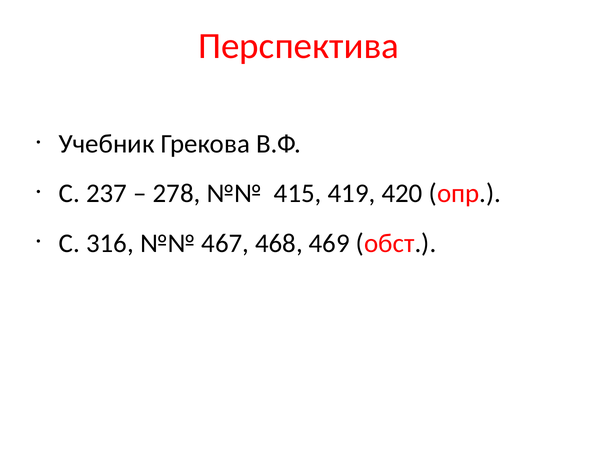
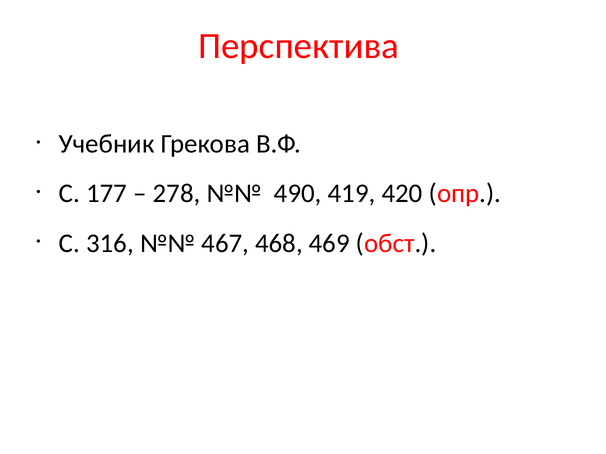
237: 237 -> 177
415: 415 -> 490
